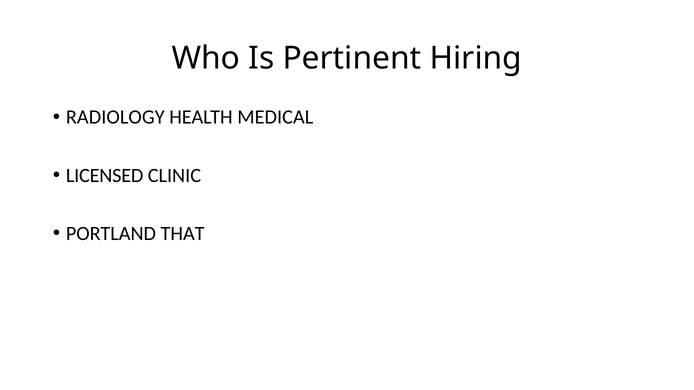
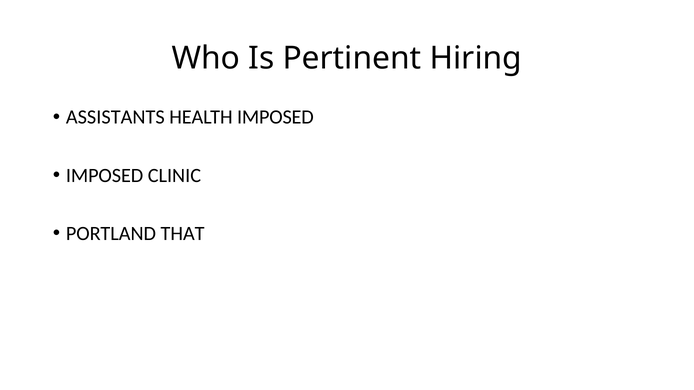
RADIOLOGY: RADIOLOGY -> ASSISTANTS
HEALTH MEDICAL: MEDICAL -> IMPOSED
LICENSED at (105, 176): LICENSED -> IMPOSED
